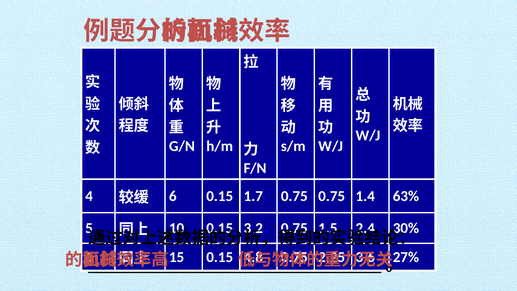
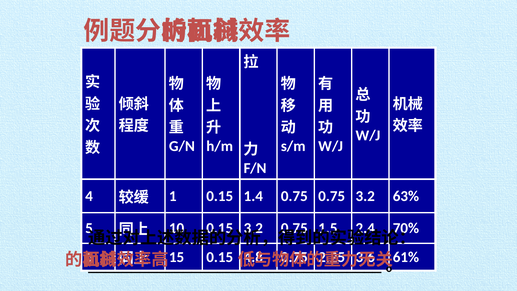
6 at (173, 196): 6 -> 1
1.7: 1.7 -> 1.4
0.75 1.4: 1.4 -> 3.2
30%: 30% -> 70%
27%: 27% -> 61%
